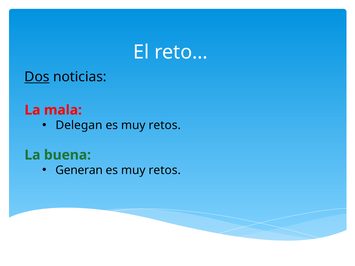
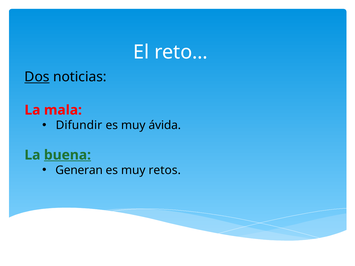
Delegan: Delegan -> Difundir
retos at (165, 125): retos -> ávida
buena underline: none -> present
